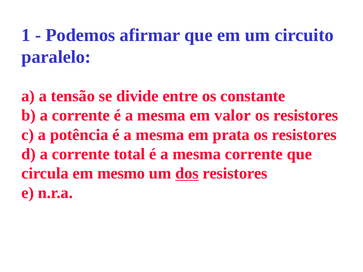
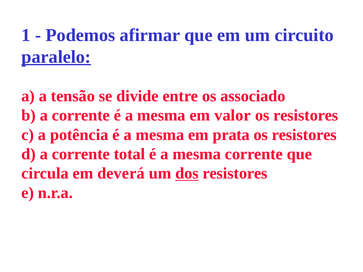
paralelo underline: none -> present
constante: constante -> associado
mesmo: mesmo -> deverá
